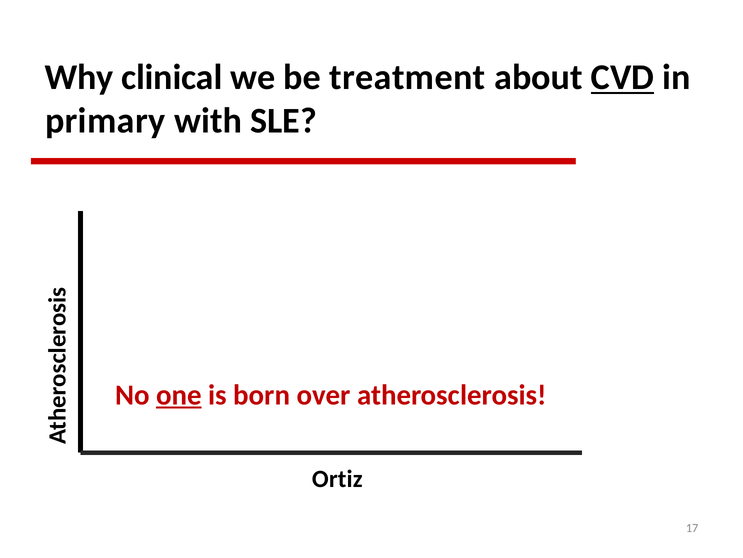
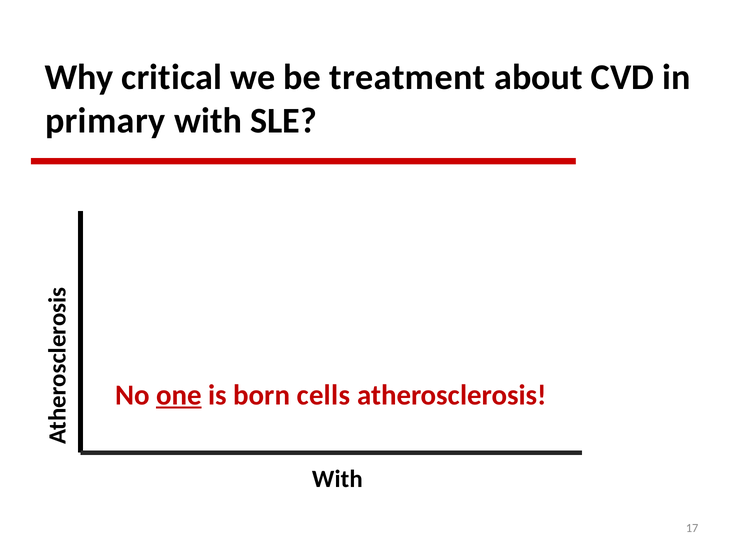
clinical: clinical -> critical
CVD underline: present -> none
over: over -> cells
Ortiz at (337, 478): Ortiz -> With
